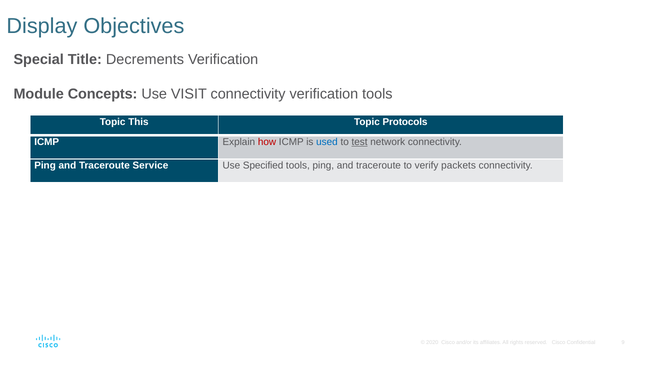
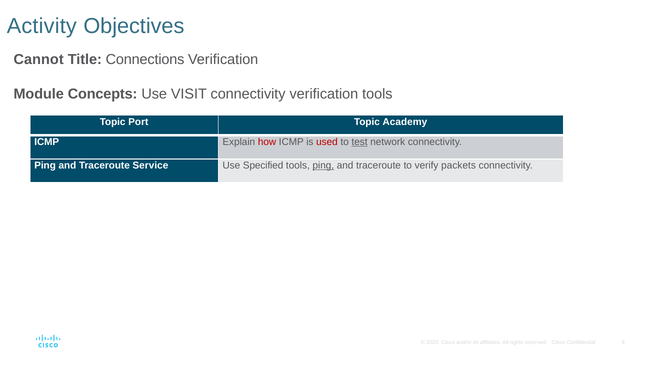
Display: Display -> Activity
Special: Special -> Cannot
Decrements: Decrements -> Connections
This: This -> Port
Protocols: Protocols -> Academy
used colour: blue -> red
ping at (323, 165) underline: none -> present
